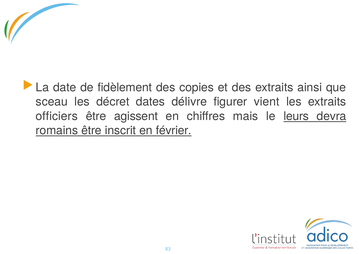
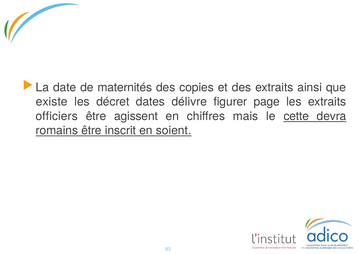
fidèlement: fidèlement -> maternités
sceau: sceau -> existe
vient: vient -> page
leurs: leurs -> cette
février: février -> soient
